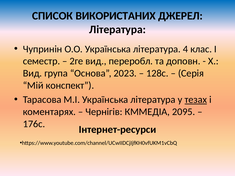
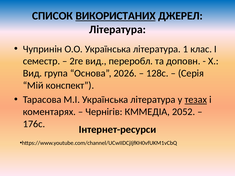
ВИКОРИСТАНИХ underline: none -> present
4: 4 -> 1
2023: 2023 -> 2026
2095: 2095 -> 2052
